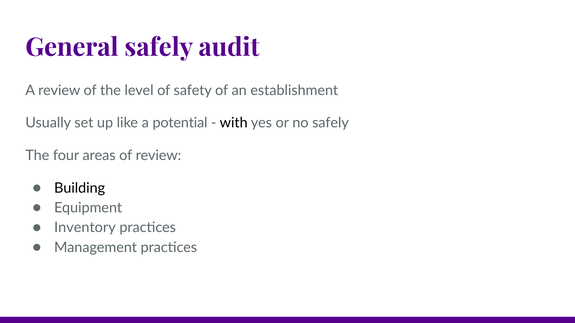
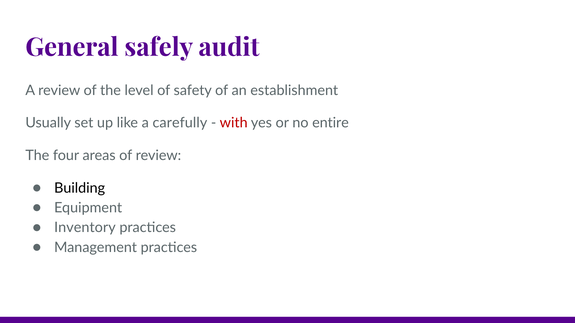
potential: potential -> carefully
with colour: black -> red
no safely: safely -> entire
